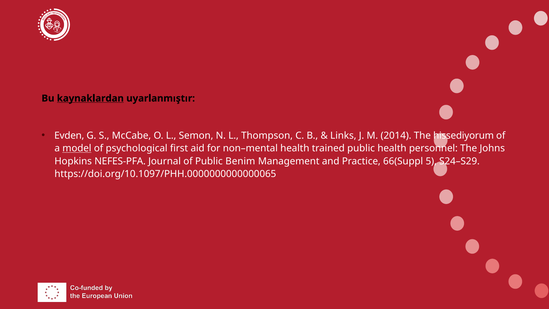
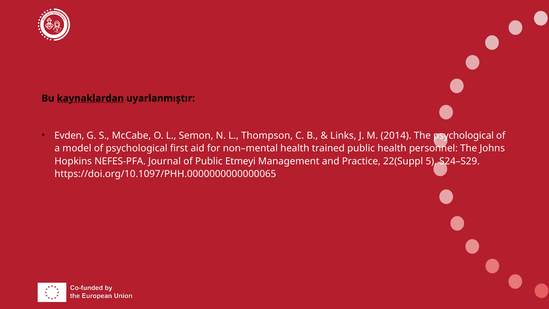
The hissediyorum: hissediyorum -> psychological
model underline: present -> none
Benim: Benim -> Etmeyi
66(Suppl: 66(Suppl -> 22(Suppl
